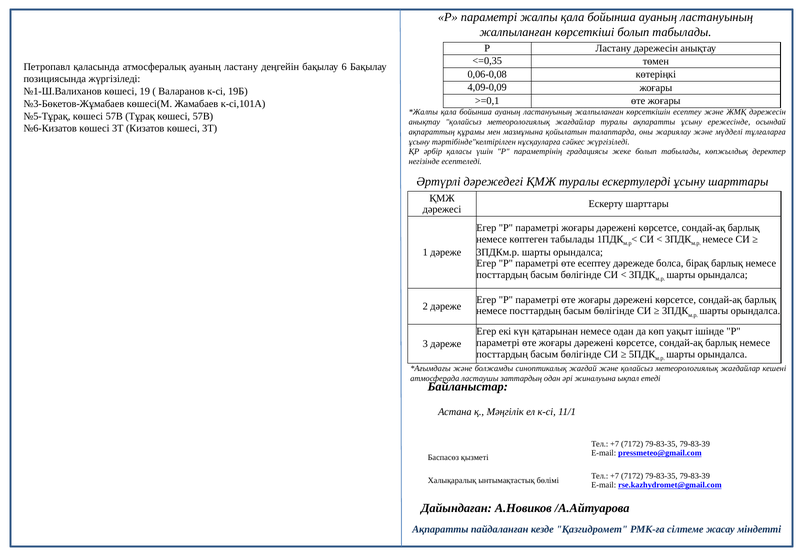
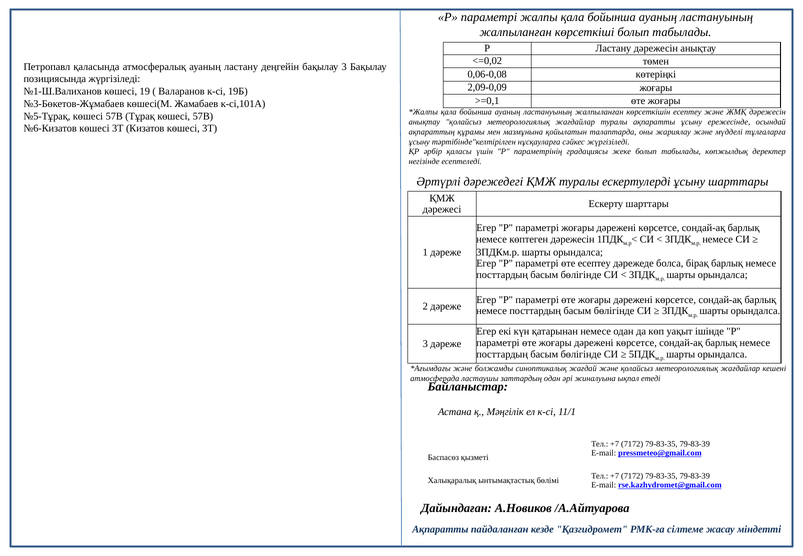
<=0,35: <=0,35 -> <=0,02
бақылау 6: 6 -> 3
4,09-0,09: 4,09-0,09 -> 2,09-0,09
көптеген табылады: табылады -> дәрежесін
